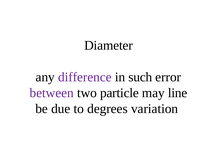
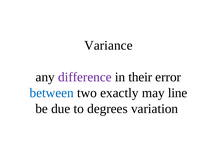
Diameter: Diameter -> Variance
such: such -> their
between colour: purple -> blue
particle: particle -> exactly
